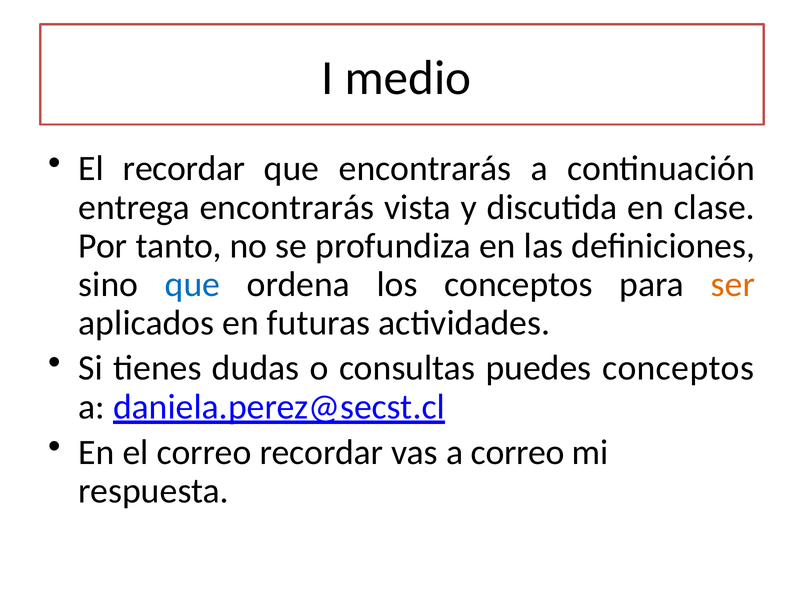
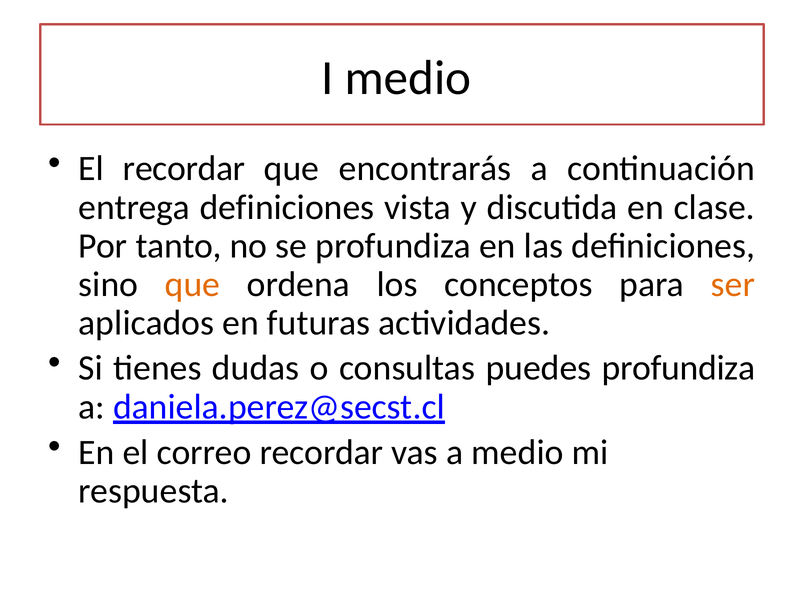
entrega encontrarás: encontrarás -> definiciones
que at (192, 285) colour: blue -> orange
puedes conceptos: conceptos -> profundiza
a correo: correo -> medio
